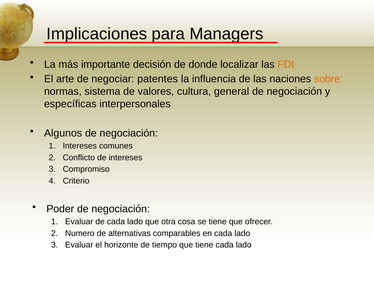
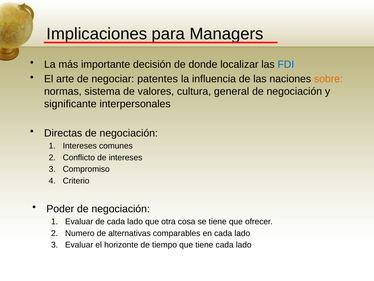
FDI colour: orange -> blue
específicas: específicas -> significante
Algunos: Algunos -> Directas
